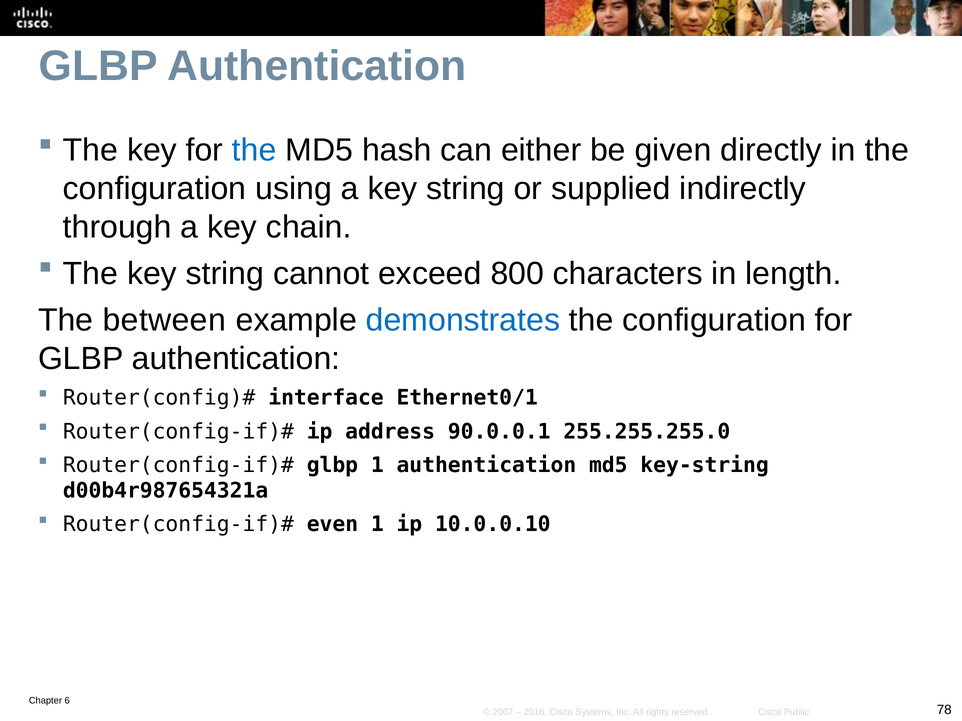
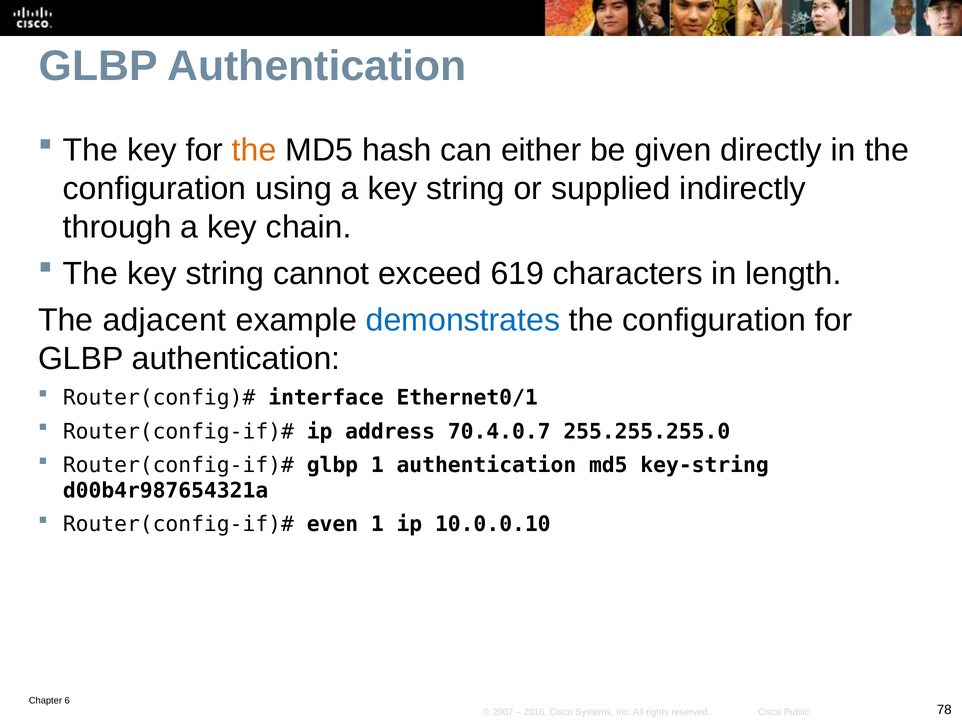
the at (254, 150) colour: blue -> orange
800: 800 -> 619
between: between -> adjacent
90.0.0.1: 90.0.0.1 -> 70.4.0.7
